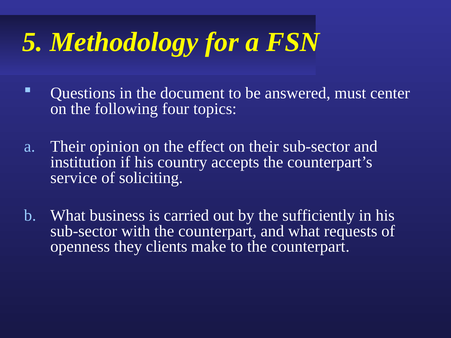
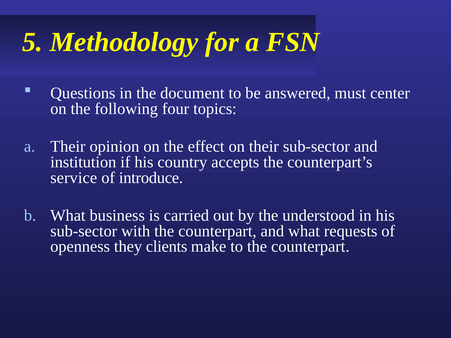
soliciting: soliciting -> introduce
sufficiently: sufficiently -> understood
